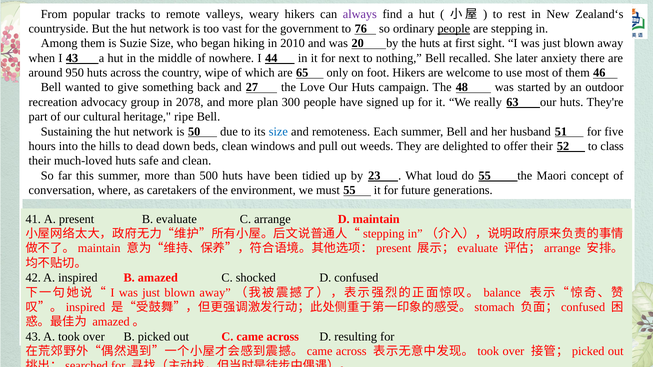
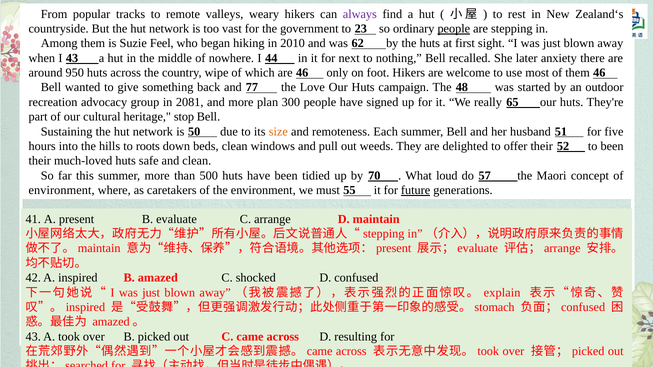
76: 76 -> 23
Suzie Size: Size -> Feel
20: 20 -> 62
are 65: 65 -> 46
27: 27 -> 77
2078: 2078 -> 2081
63: 63 -> 65
ripe: ripe -> stop
size at (278, 132) colour: blue -> orange
dead: dead -> roots
to class: class -> been
23: 23 -> 70
do 55: 55 -> 57
conversation at (62, 190): conversation -> environment
future underline: none -> present
balance: balance -> explain
